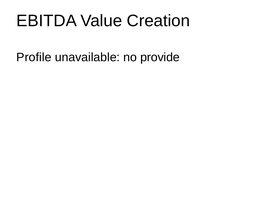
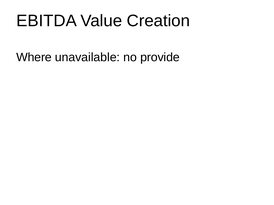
Profile: Profile -> Where
